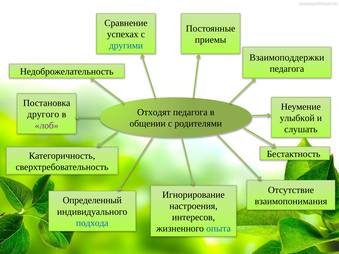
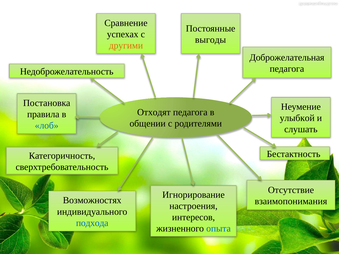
приемы: приемы -> выгоды
другими colour: blue -> orange
Взаимоподдержки: Взаимоподдержки -> Доброжелательная
другого: другого -> правила
лоб colour: purple -> blue
Определенный: Определенный -> Возможностях
